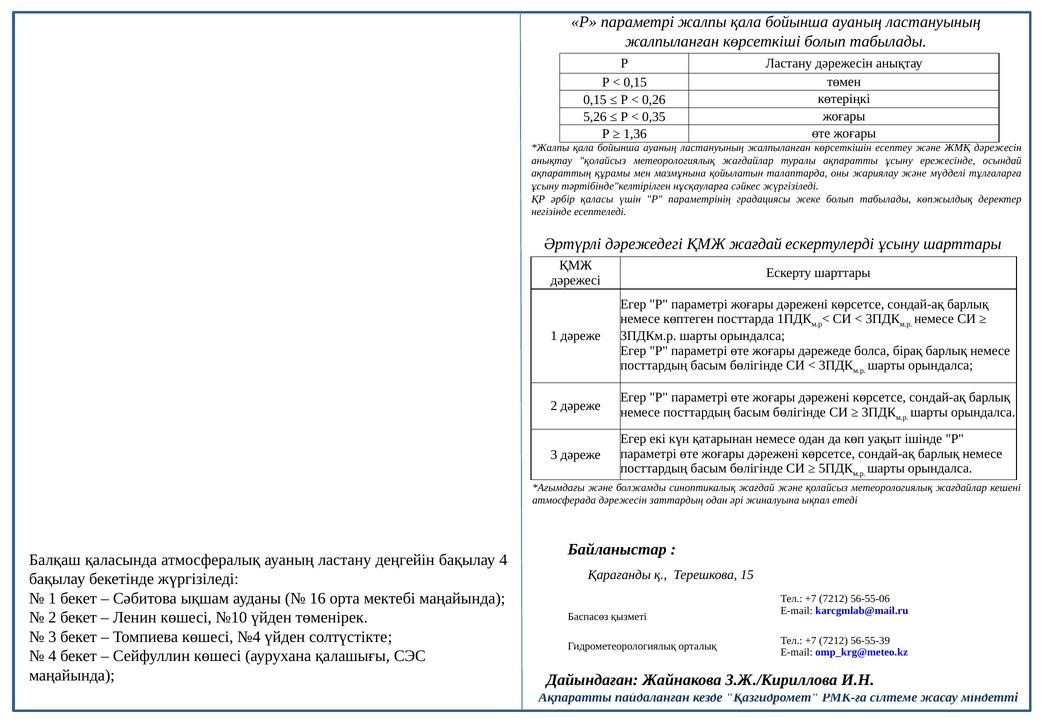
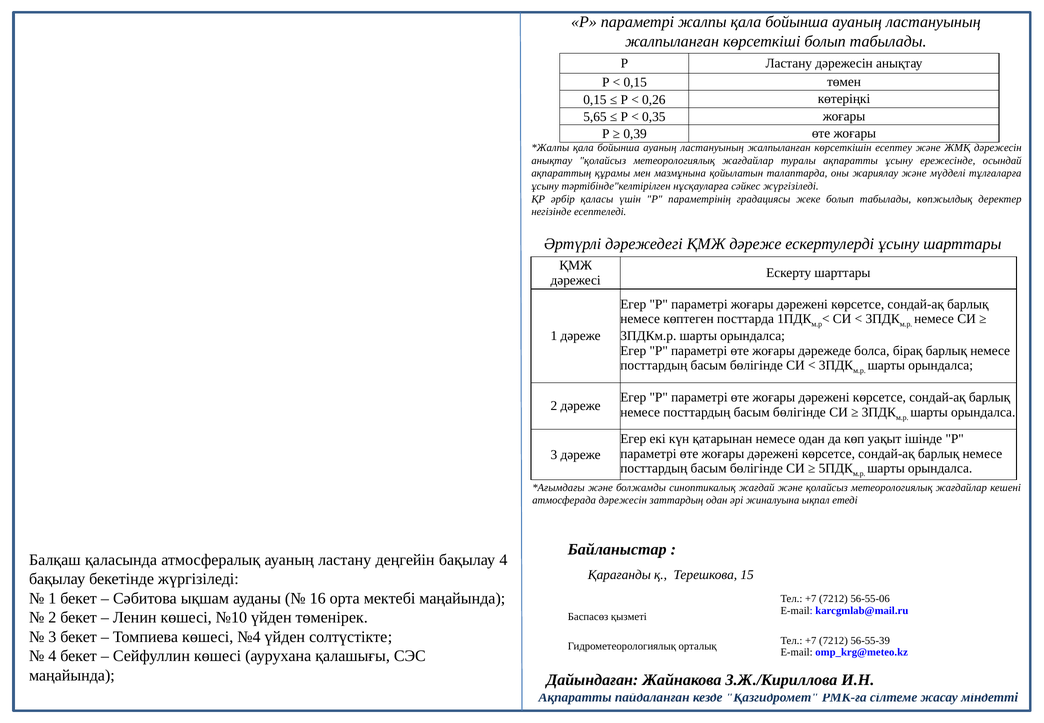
5,26: 5,26 -> 5,65
1,36: 1,36 -> 0,39
ҚМЖ жағдай: жағдай -> дәреже
